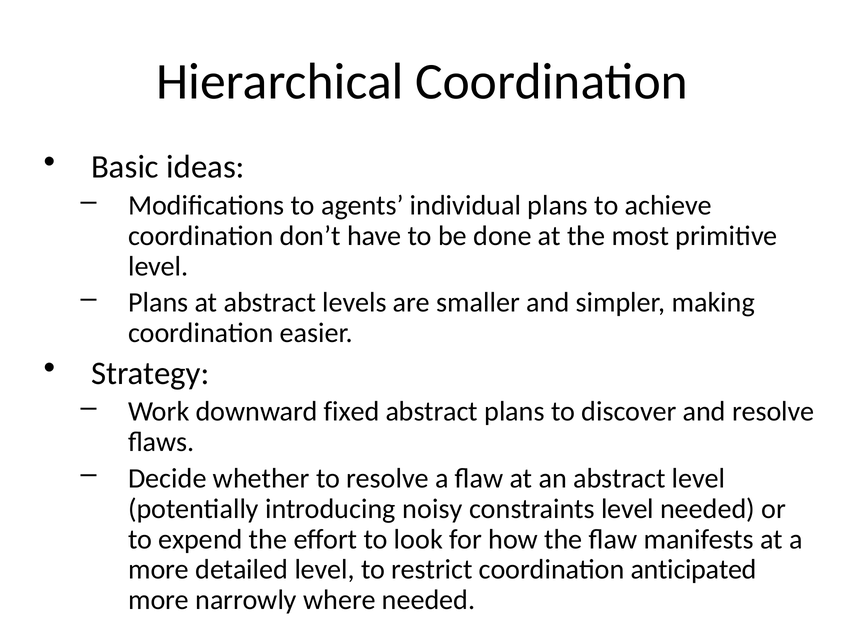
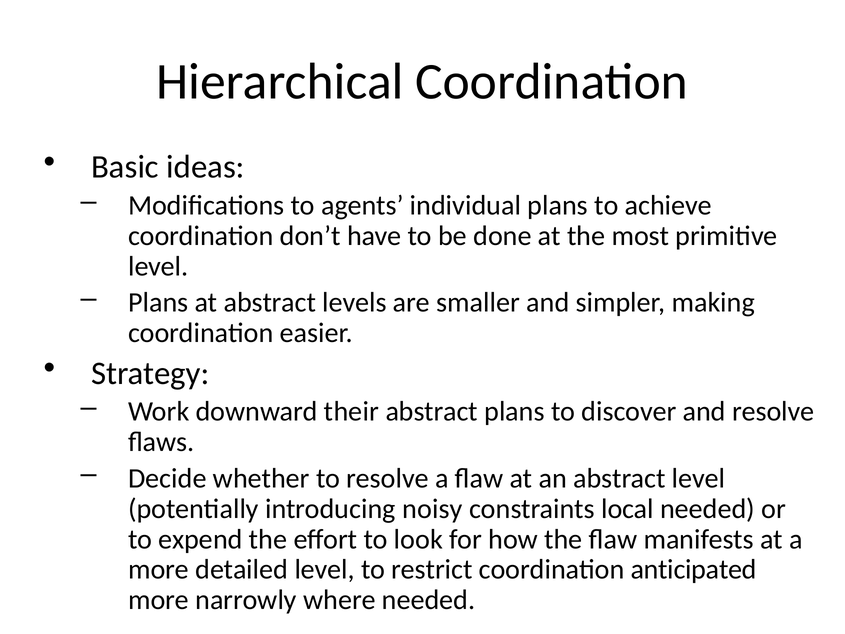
fixed: fixed -> their
constraints level: level -> local
